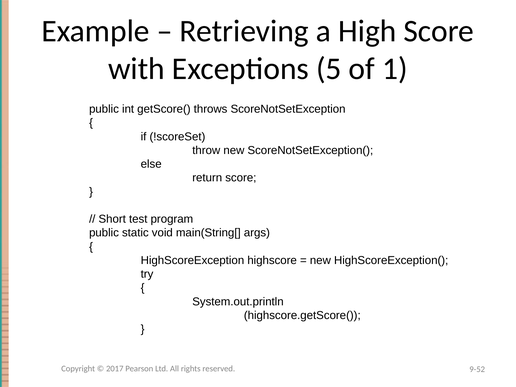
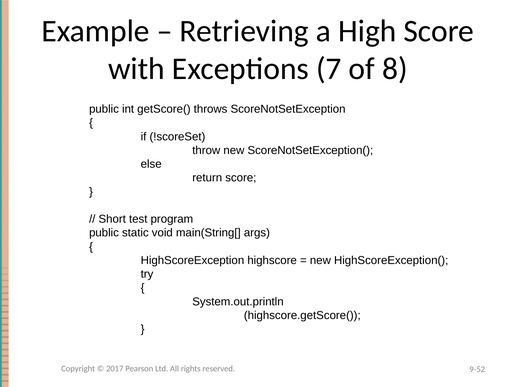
5: 5 -> 7
1: 1 -> 8
